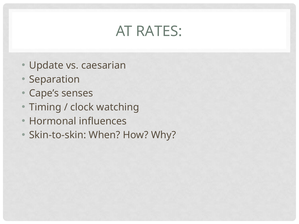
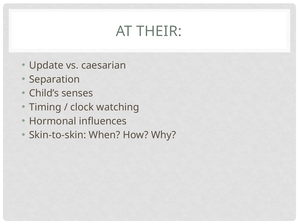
RATES: RATES -> THEIR
Cape’s: Cape’s -> Child’s
